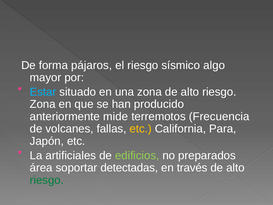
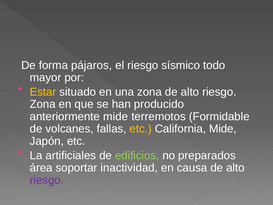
algo: algo -> todo
Estar colour: light blue -> yellow
Frecuencia: Frecuencia -> Formidable
California Para: Para -> Mide
detectadas: detectadas -> inactividad
través: través -> causa
riesgo at (47, 180) colour: green -> purple
